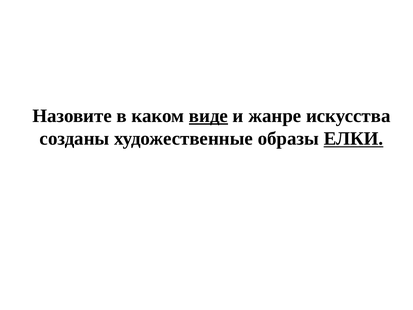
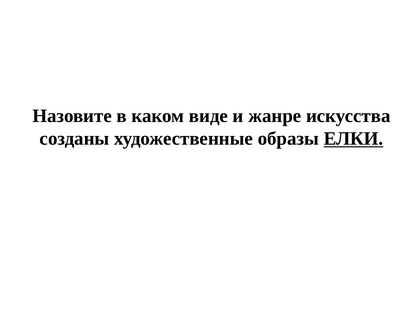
виде underline: present -> none
